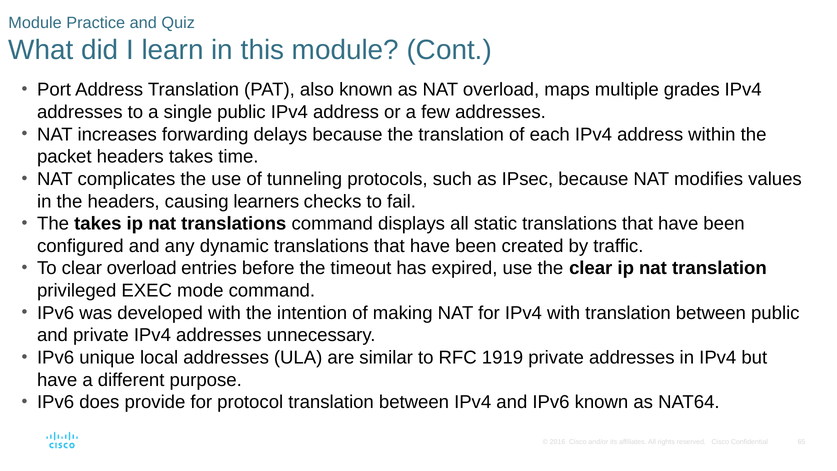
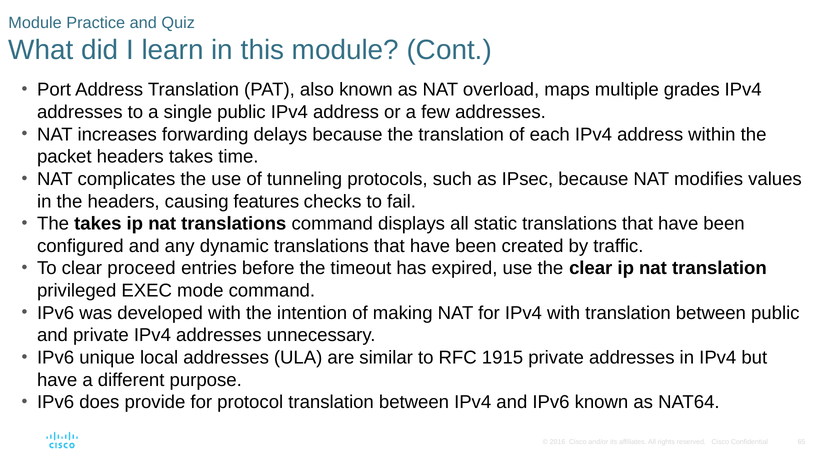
learners: learners -> features
clear overload: overload -> proceed
1919: 1919 -> 1915
